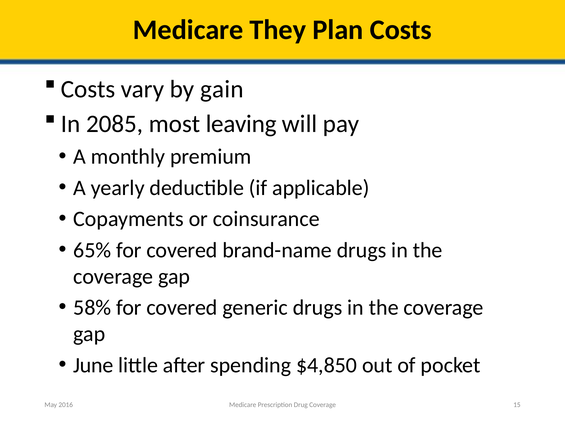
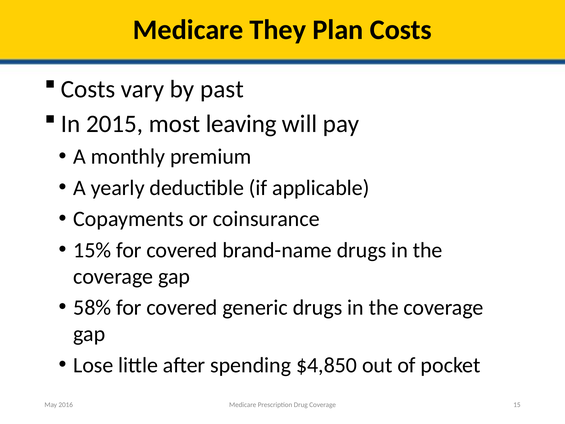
gain: gain -> past
2085: 2085 -> 2015
65%: 65% -> 15%
June: June -> Lose
